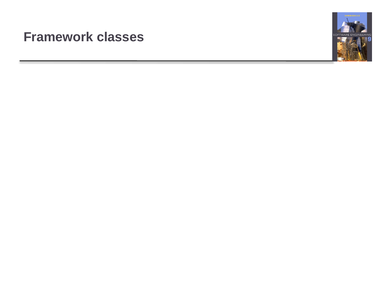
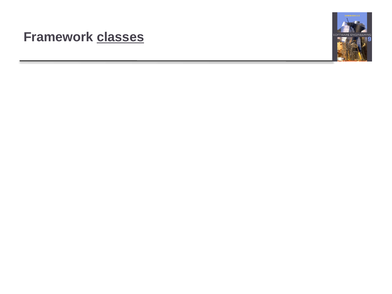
classes at (120, 37) underline: none -> present
